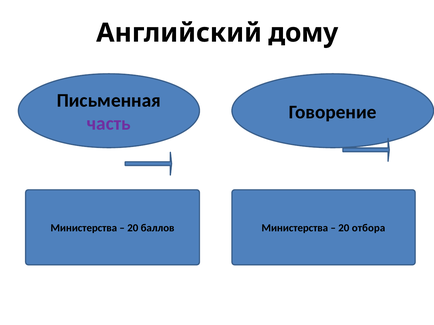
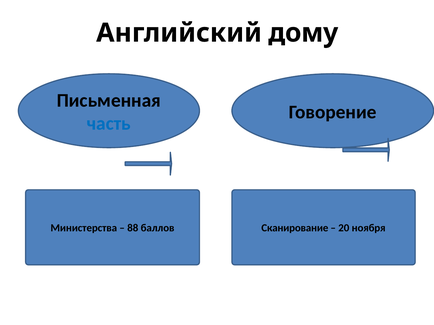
часть colour: purple -> blue
20 at (133, 228): 20 -> 88
баллов Министерства: Министерства -> Сканирование
отбора: отбора -> ноября
